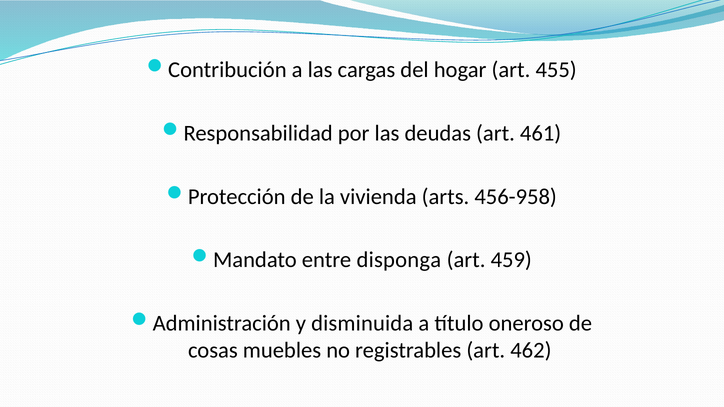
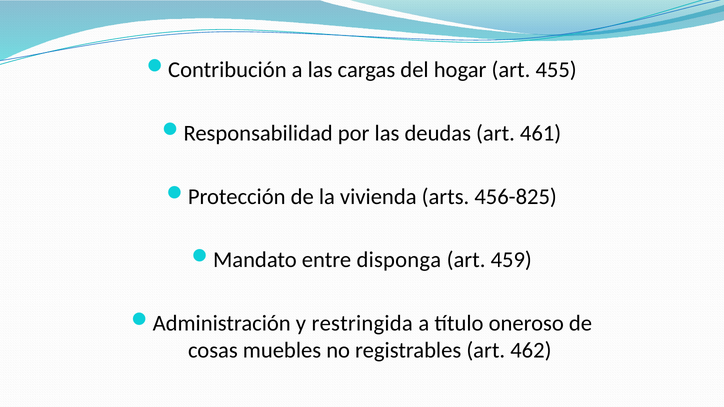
456-958: 456-958 -> 456-825
disminuida: disminuida -> restringida
